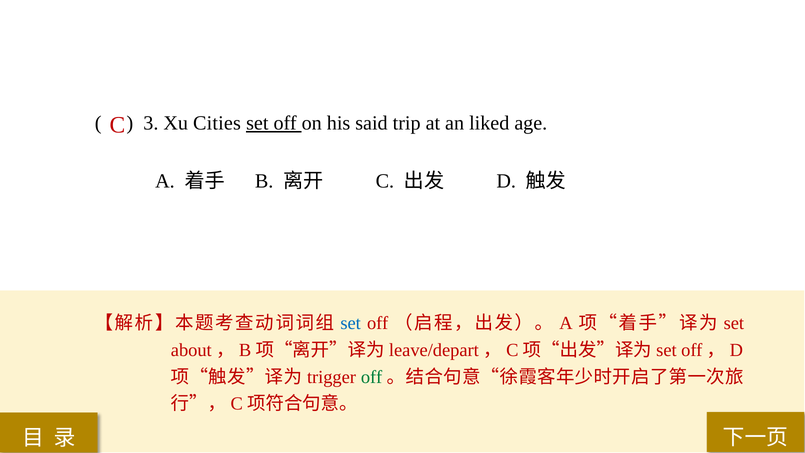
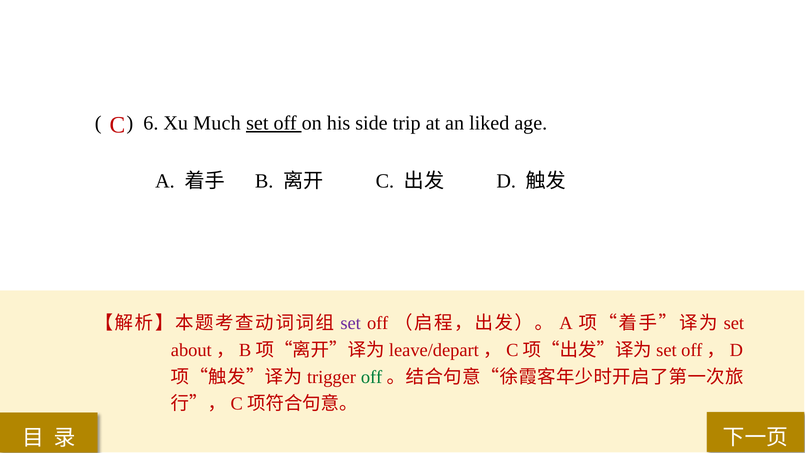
3: 3 -> 6
Cities: Cities -> Much
said: said -> side
set at (351, 323) colour: blue -> purple
